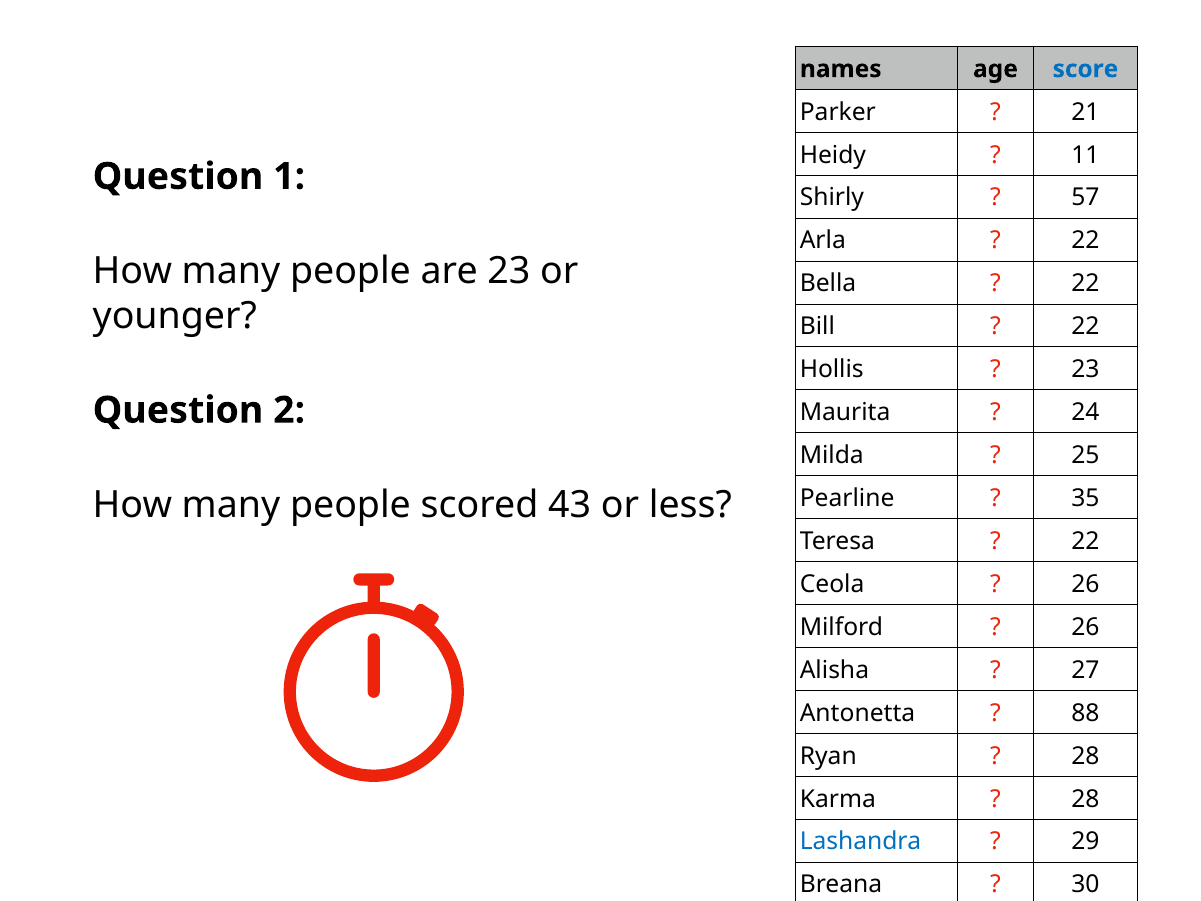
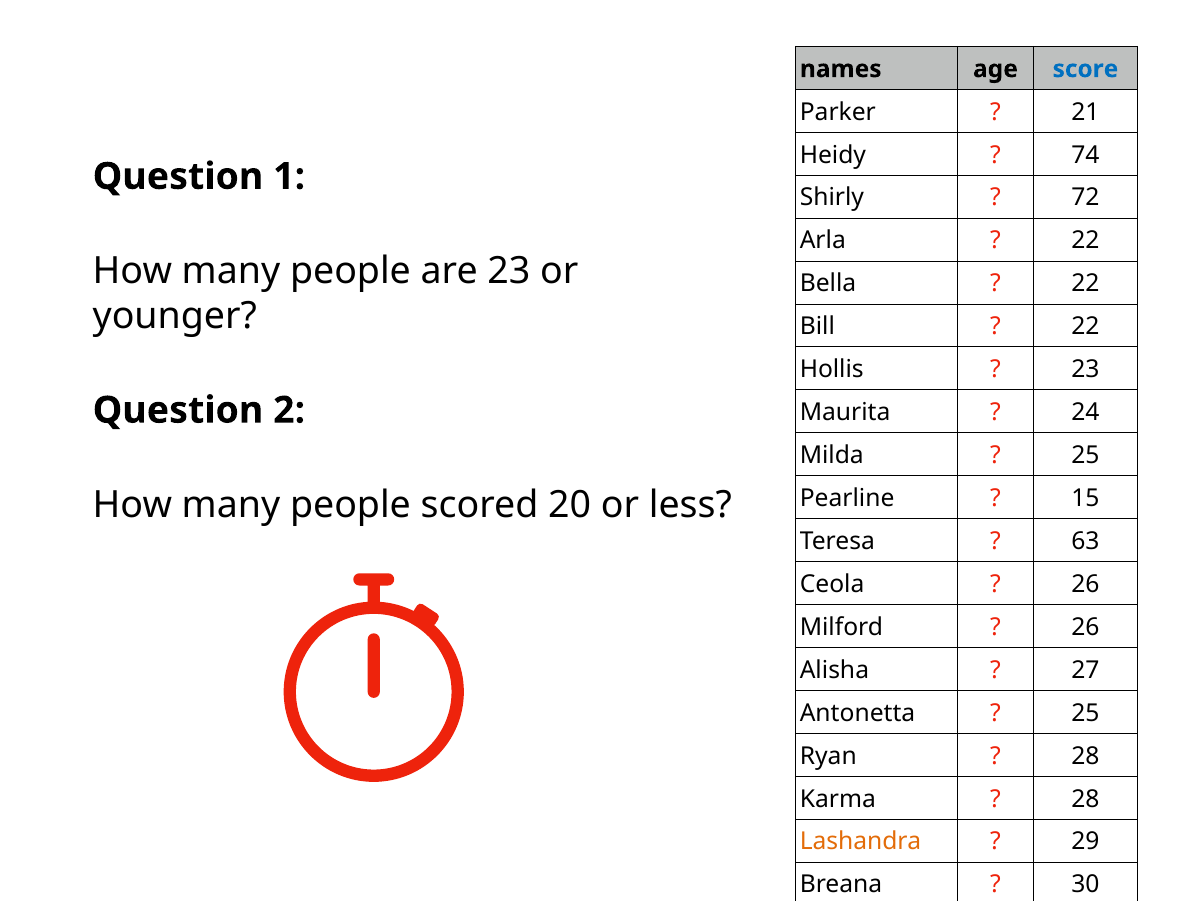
11: 11 -> 74
57: 57 -> 72
35: 35 -> 15
43: 43 -> 20
22 at (1085, 541): 22 -> 63
88 at (1085, 713): 88 -> 25
Lashandra colour: blue -> orange
